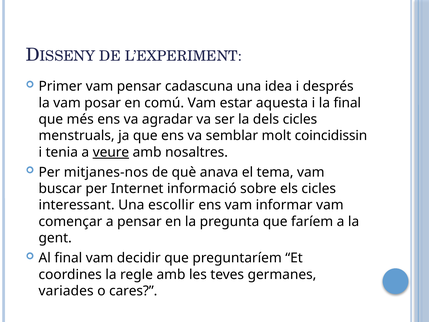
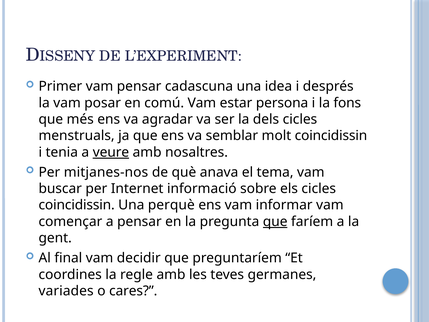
aquesta: aquesta -> persona
la final: final -> fons
interessant at (77, 205): interessant -> coincidissin
escollir: escollir -> perquè
que at (275, 221) underline: none -> present
